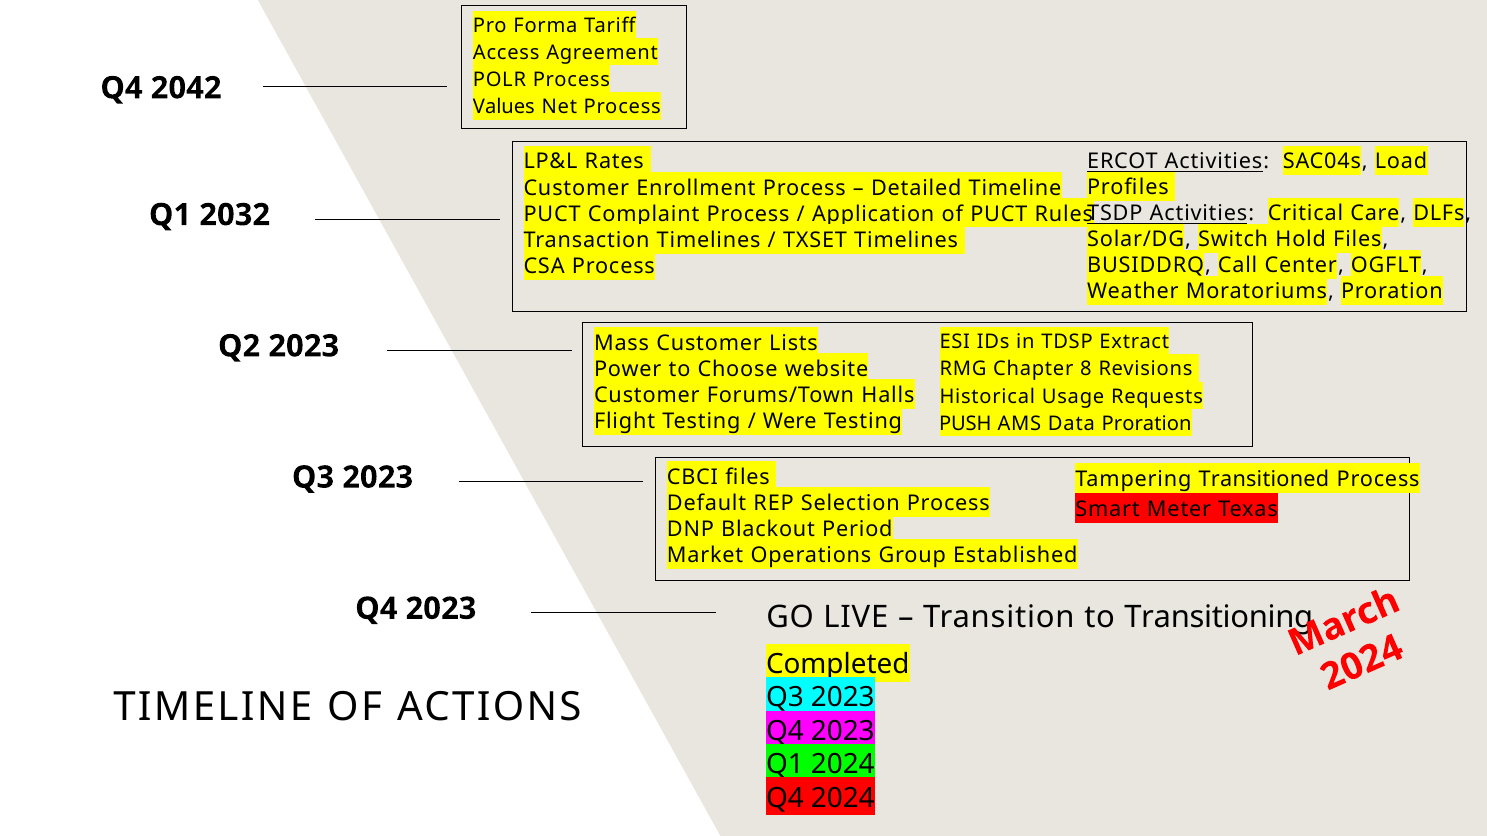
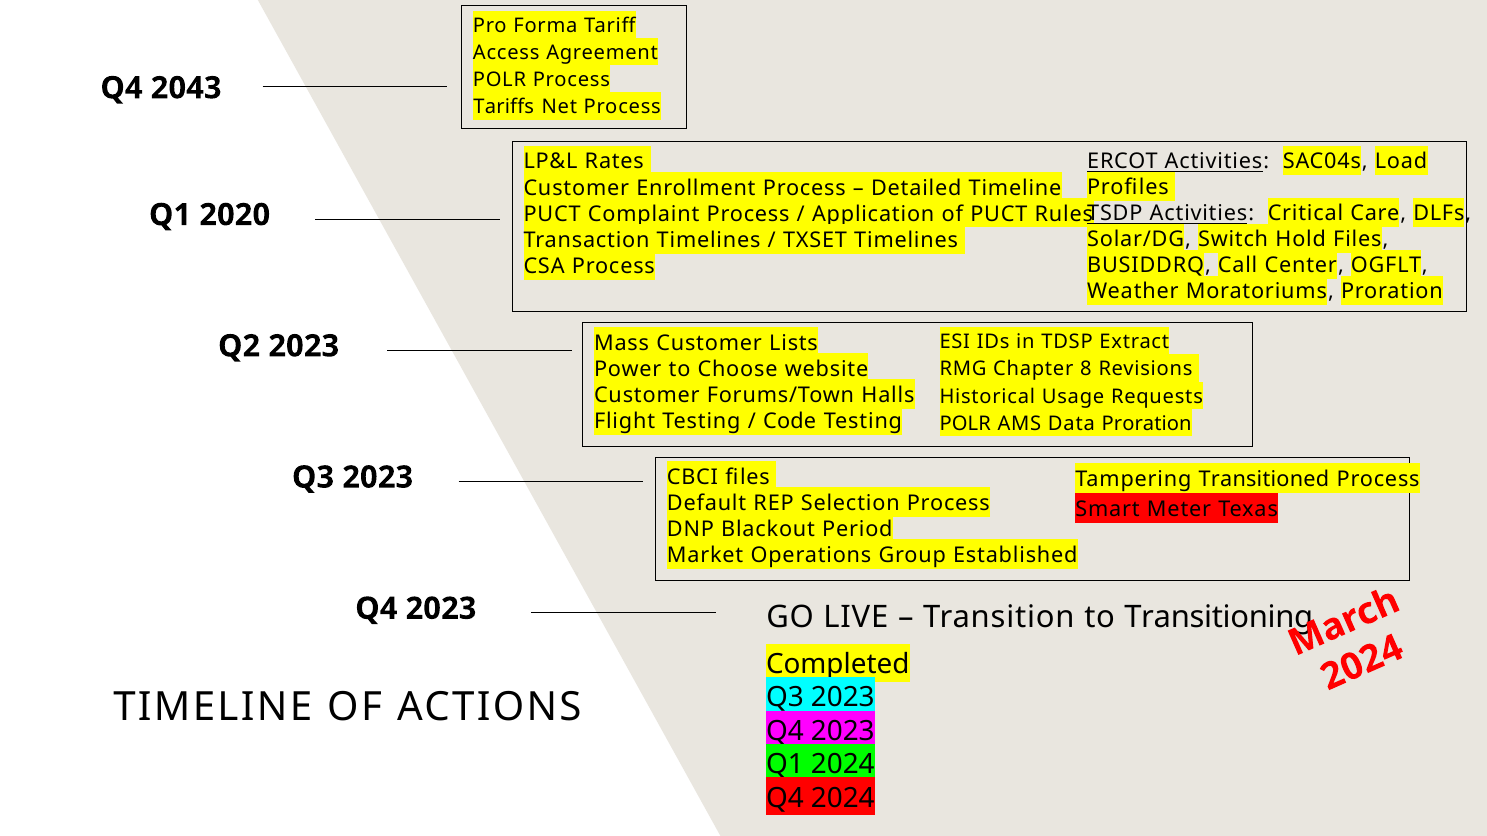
2042: 2042 -> 2043
Values: Values -> Tariffs
2032: 2032 -> 2020
Were: Were -> Code
PUSH at (965, 424): PUSH -> POLR
